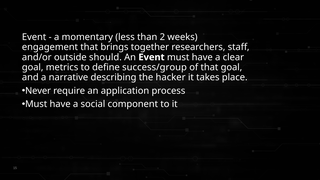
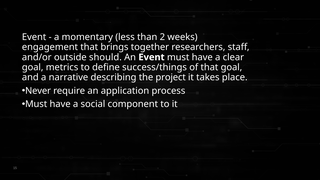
success/group: success/group -> success/things
hacker: hacker -> project
